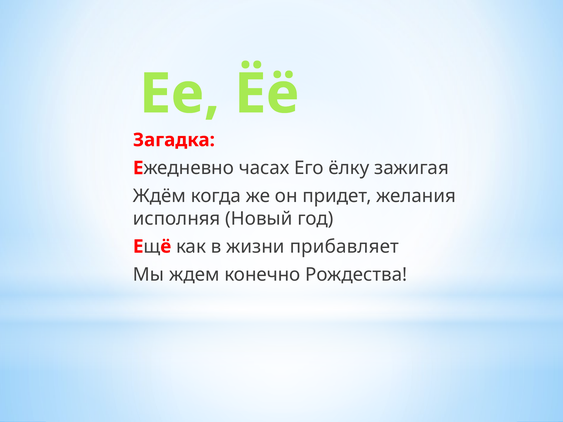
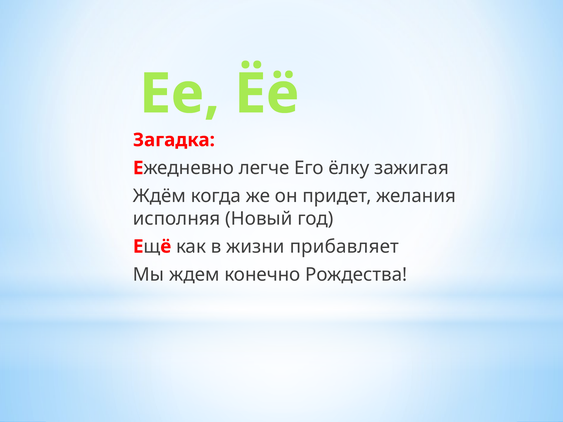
часах: часах -> легче
